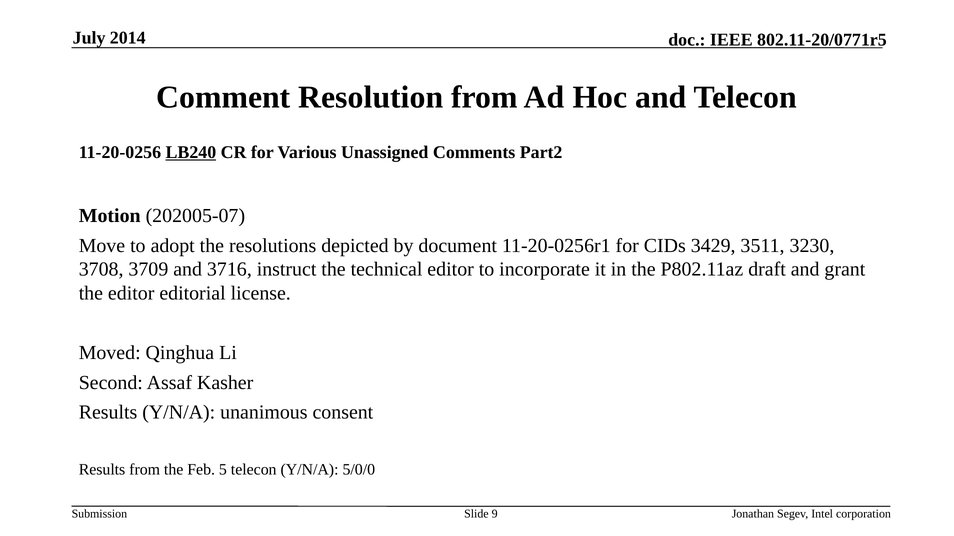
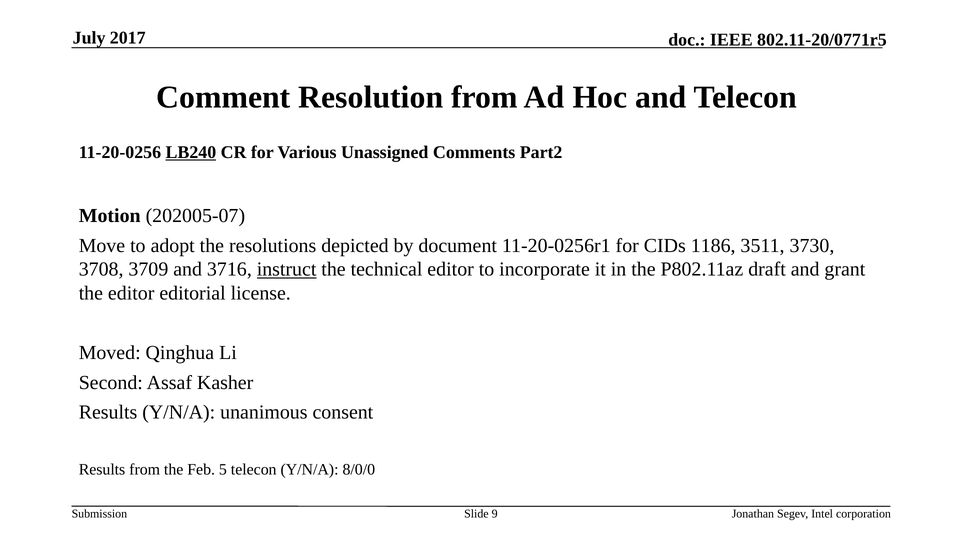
2014: 2014 -> 2017
3429: 3429 -> 1186
3230: 3230 -> 3730
instruct underline: none -> present
5/0/0: 5/0/0 -> 8/0/0
